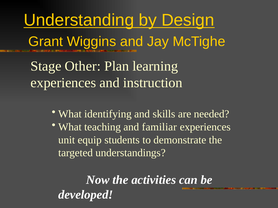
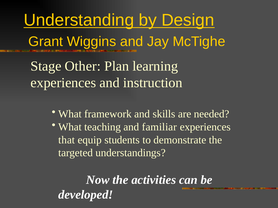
identifying: identifying -> framework
unit: unit -> that
